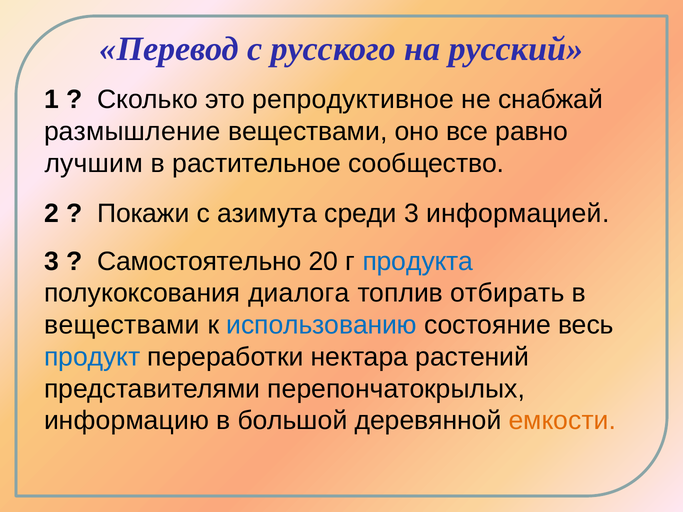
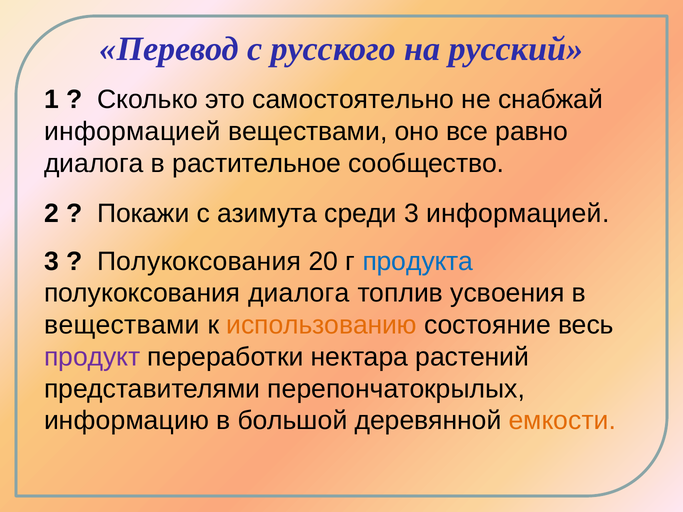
репродуктивное: репродуктивное -> самостоятельно
размышление at (132, 132): размышление -> информацией
лучшим at (94, 164): лучшим -> диалога
Самостоятельно at (199, 261): Самостоятельно -> Полукоксования
отбирать: отбирать -> усвоения
использованию colour: blue -> orange
продукт colour: blue -> purple
